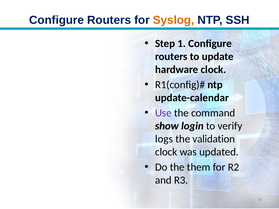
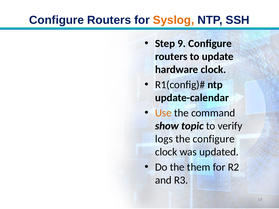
1: 1 -> 9
Use colour: purple -> orange
login: login -> topic
the validation: validation -> configure
